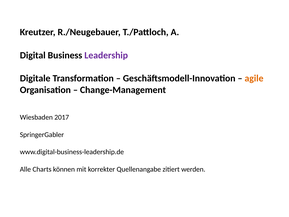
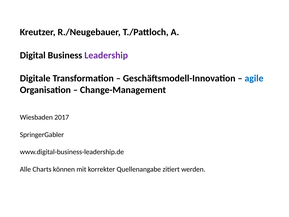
agile colour: orange -> blue
